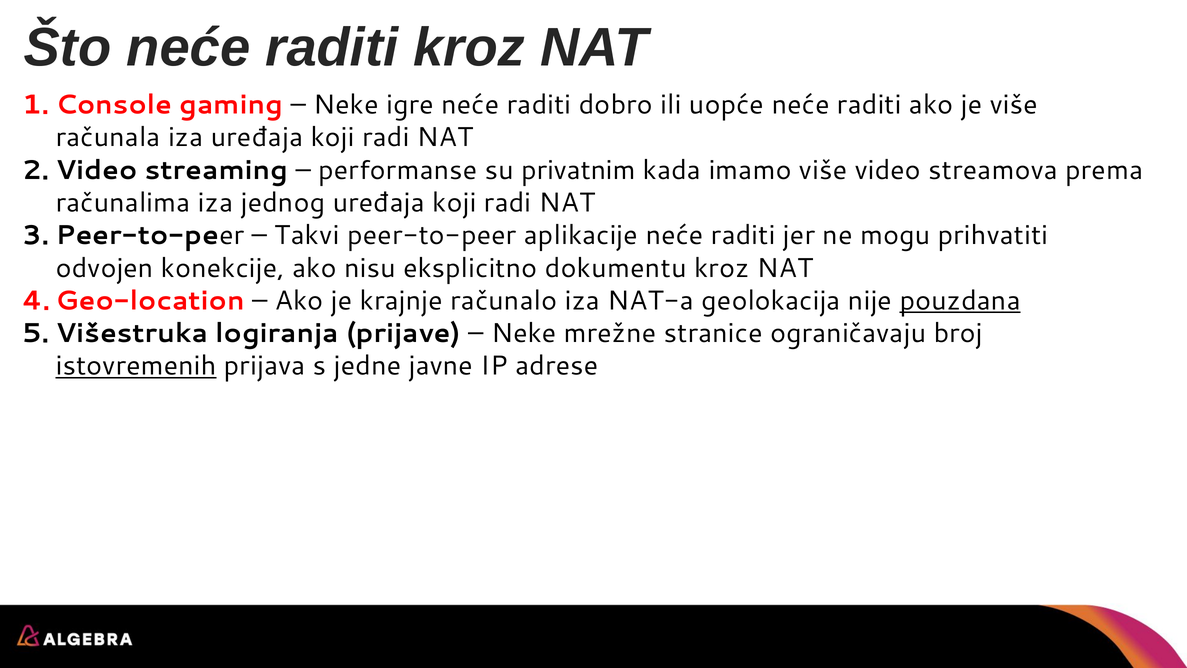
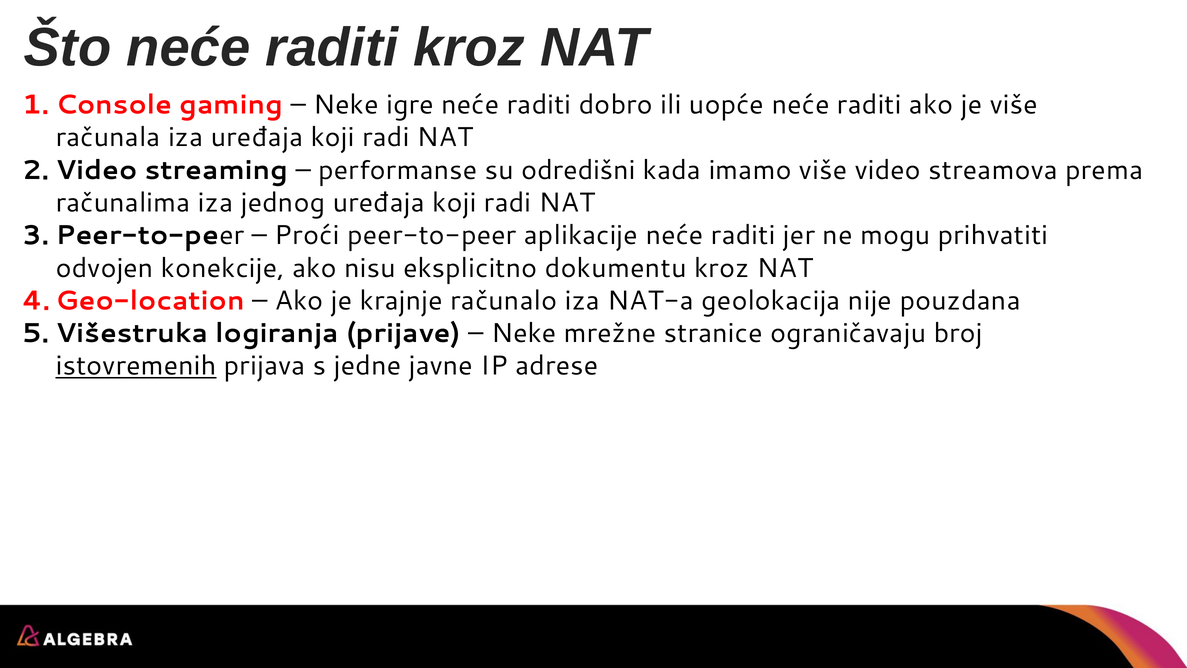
privatnim: privatnim -> odredišni
Takvi: Takvi -> Proći
pouzdana underline: present -> none
